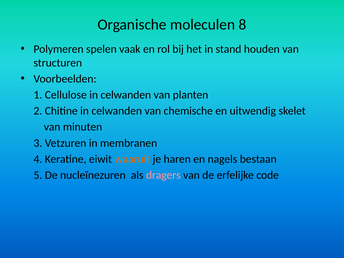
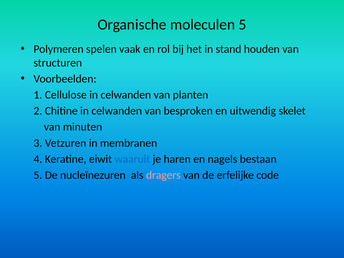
moleculen 8: 8 -> 5
chemische: chemische -> besproken
waaruit colour: orange -> blue
